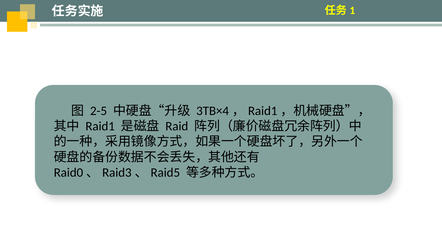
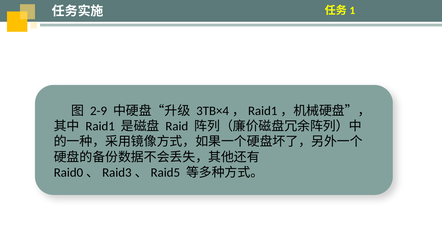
2-5: 2-5 -> 2-9
